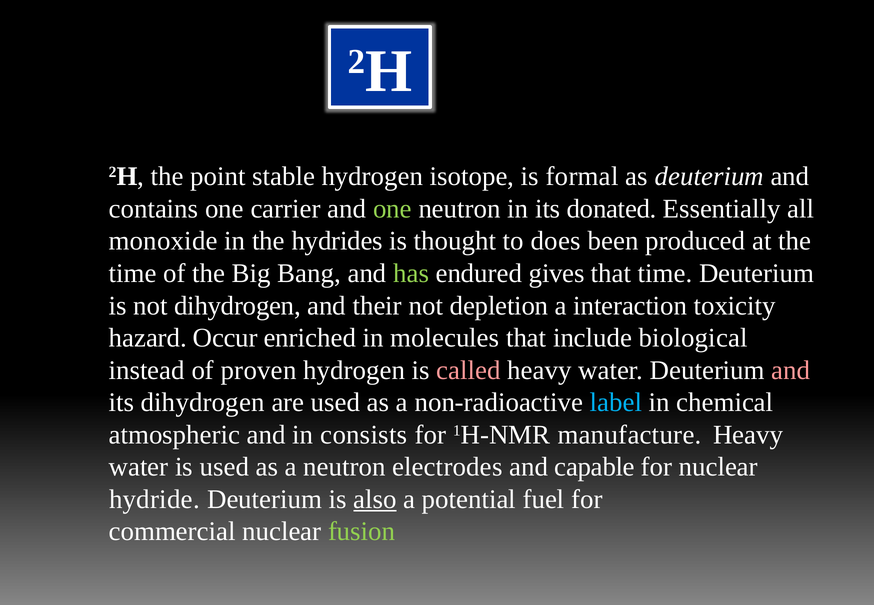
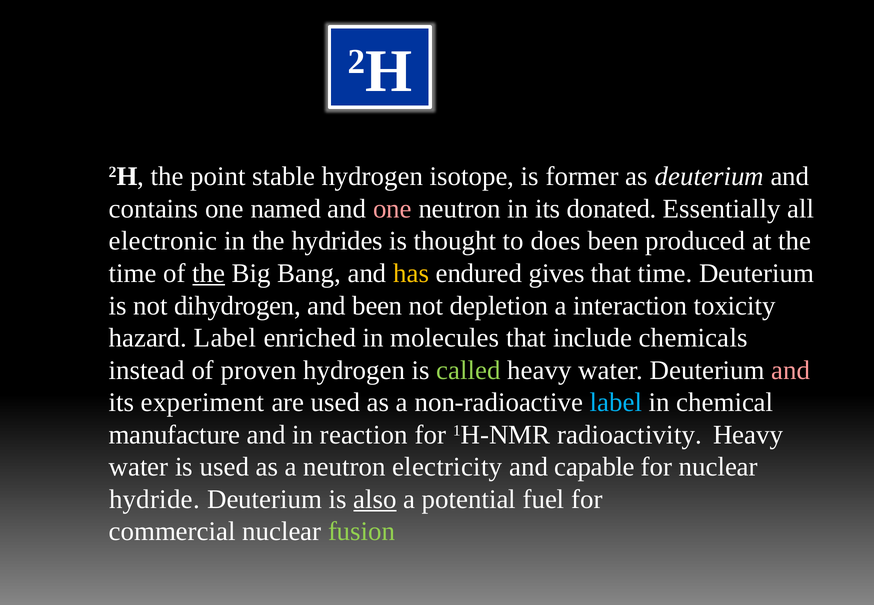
formal: formal -> former
carrier: carrier -> named
one at (392, 209) colour: light green -> pink
monoxide: monoxide -> electronic
the at (209, 273) underline: none -> present
has colour: light green -> yellow
and their: their -> been
hazard Occur: Occur -> Label
biological: biological -> chemicals
called colour: pink -> light green
its dihydrogen: dihydrogen -> experiment
atmospheric: atmospheric -> manufacture
consists: consists -> reaction
manufacture: manufacture -> radioactivity
electrodes: electrodes -> electricity
